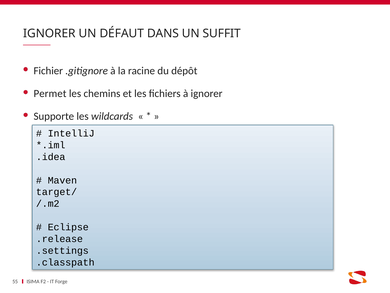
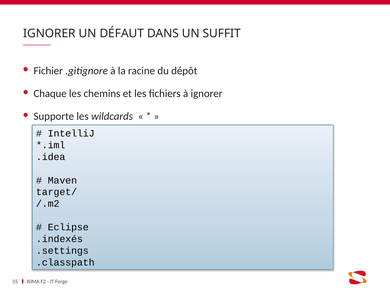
Permet: Permet -> Chaque
.release: .release -> .indexés
